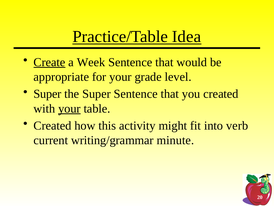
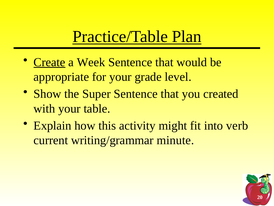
Idea: Idea -> Plan
Super at (47, 94): Super -> Show
your at (69, 108) underline: present -> none
Created at (52, 125): Created -> Explain
